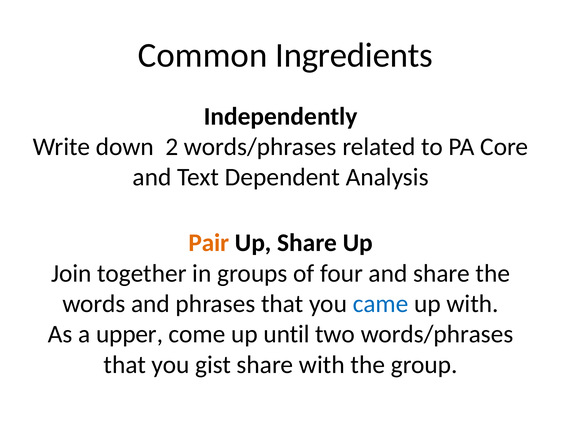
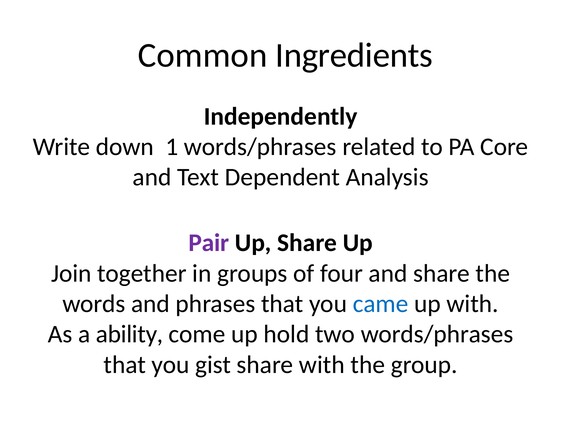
2: 2 -> 1
Pair colour: orange -> purple
upper: upper -> ability
until: until -> hold
